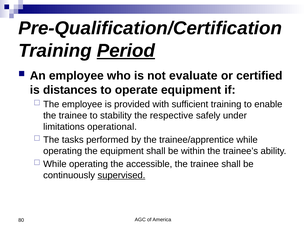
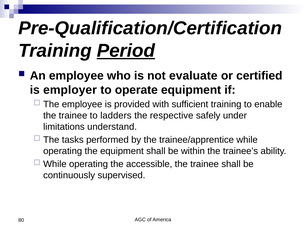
distances: distances -> employer
stability: stability -> ladders
operational: operational -> understand
supervised underline: present -> none
